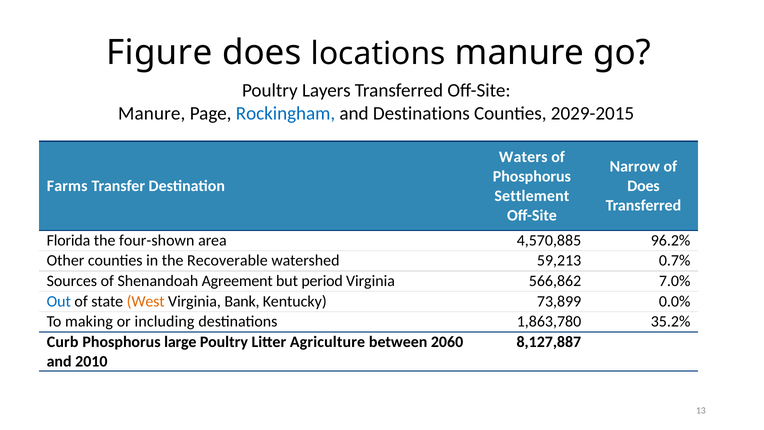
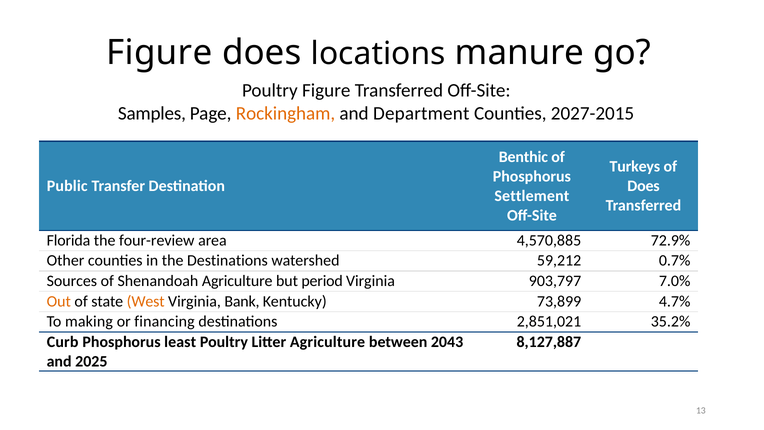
Poultry Layers: Layers -> Figure
Manure at (152, 113): Manure -> Samples
Rockingham colour: blue -> orange
and Destinations: Destinations -> Department
2029-2015: 2029-2015 -> 2027-2015
Waters: Waters -> Benthic
Narrow: Narrow -> Turkeys
Farms: Farms -> Public
four-shown: four-shown -> four-review
96.2%: 96.2% -> 72.9%
the Recoverable: Recoverable -> Destinations
59,213: 59,213 -> 59,212
Shenandoah Agreement: Agreement -> Agriculture
566,862: 566,862 -> 903,797
Out colour: blue -> orange
0.0%: 0.0% -> 4.7%
including: including -> financing
1,863,780: 1,863,780 -> 2,851,021
large: large -> least
2060: 2060 -> 2043
2010: 2010 -> 2025
